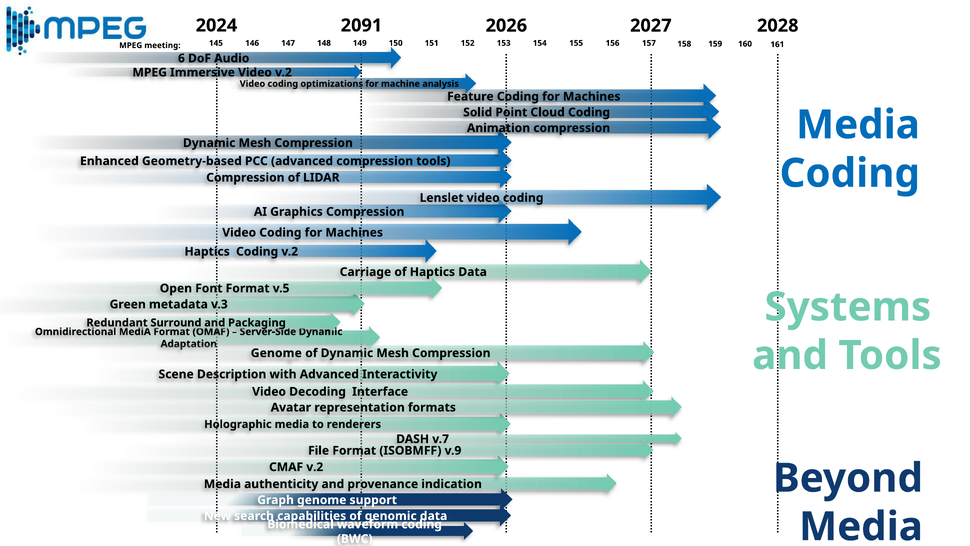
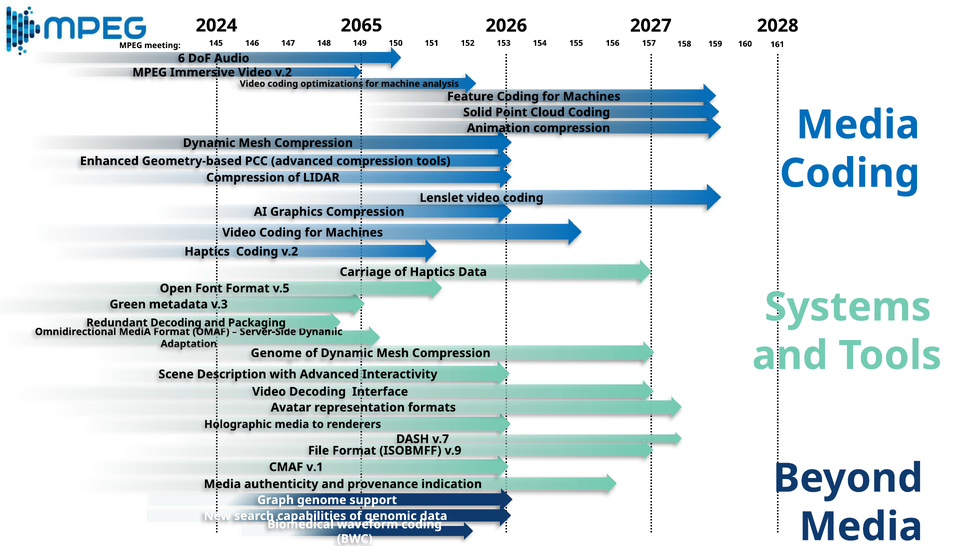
2091: 2091 -> 2065
Redundant Surround: Surround -> Decoding
CMAF v.2: v.2 -> v.1
